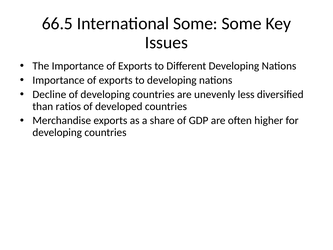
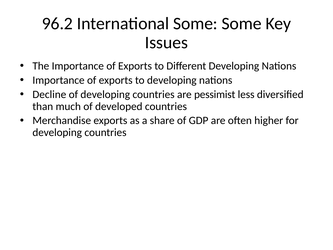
66.5: 66.5 -> 96.2
unevenly: unevenly -> pessimist
ratios: ratios -> much
